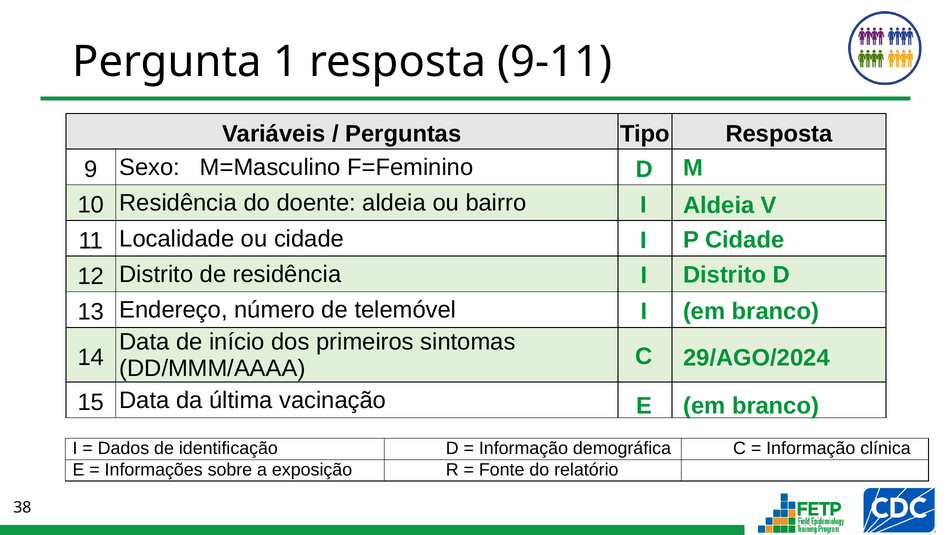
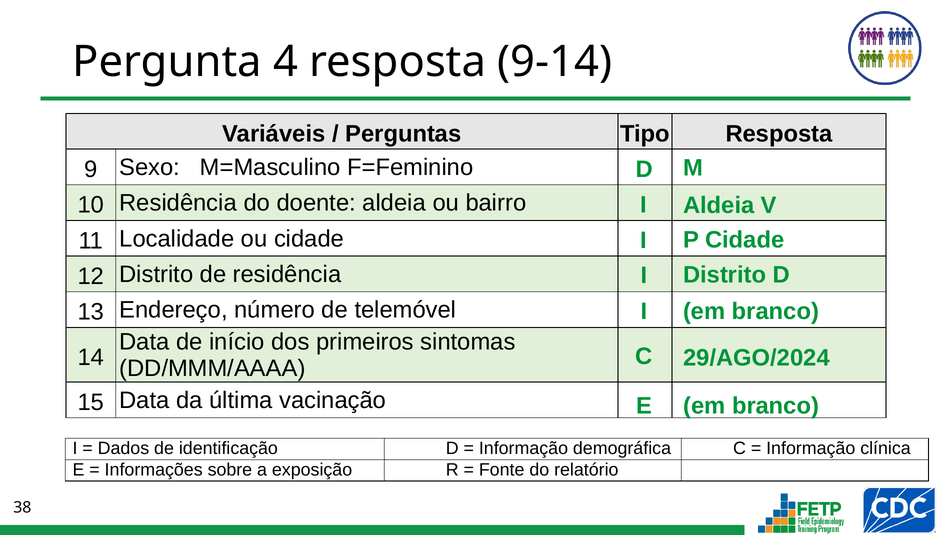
1: 1 -> 4
9-11: 9-11 -> 9-14
